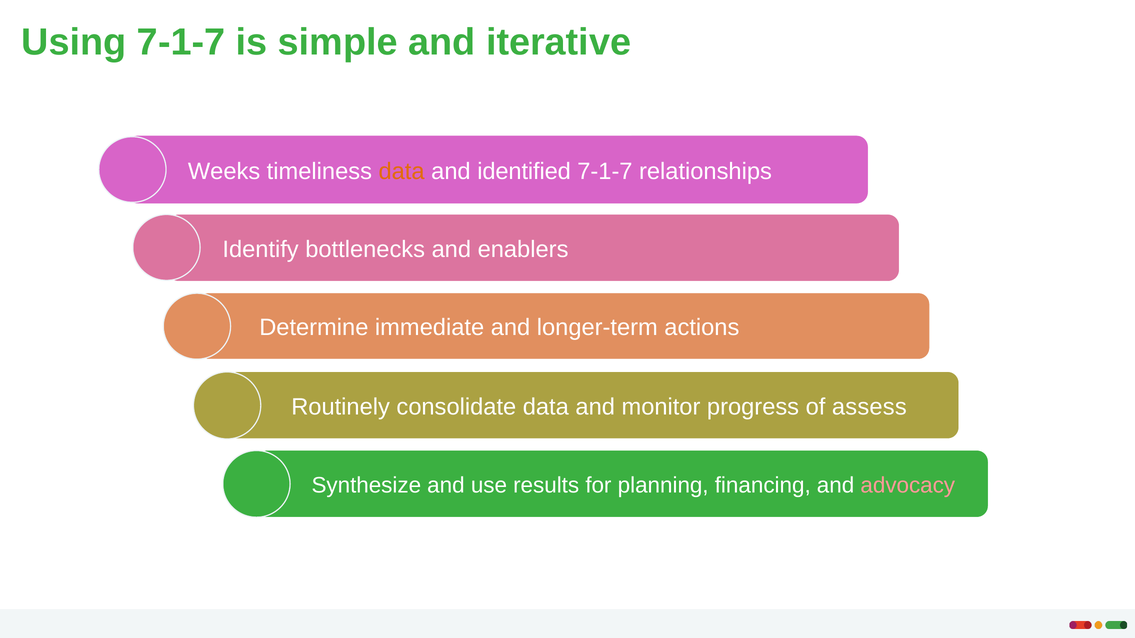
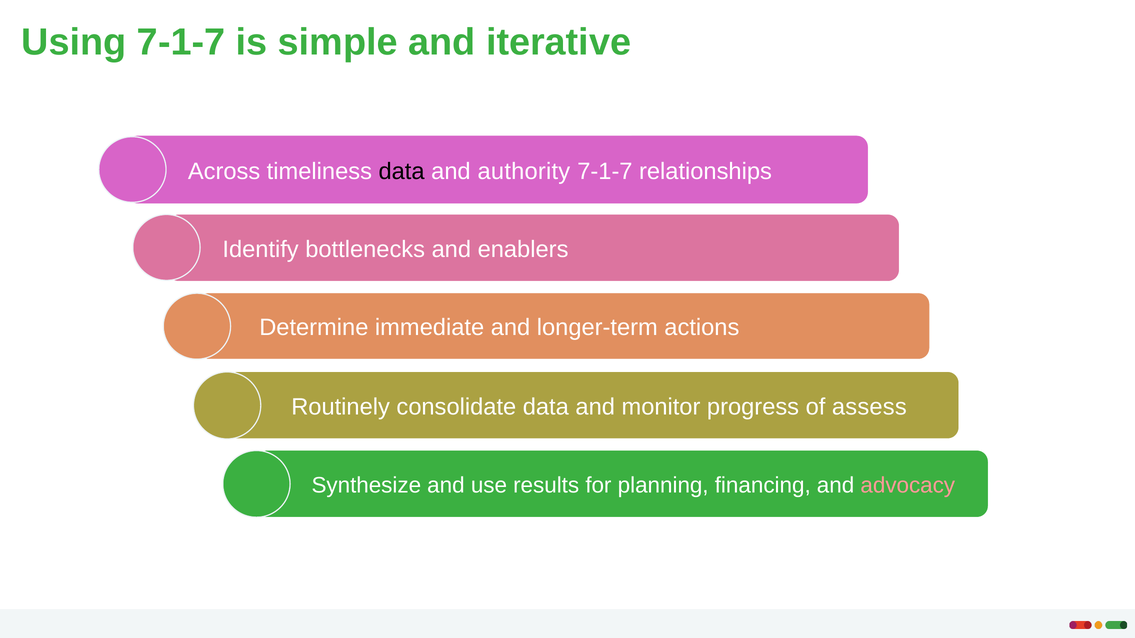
Weeks: Weeks -> Across
data at (402, 171) colour: orange -> black
identified: identified -> authority
